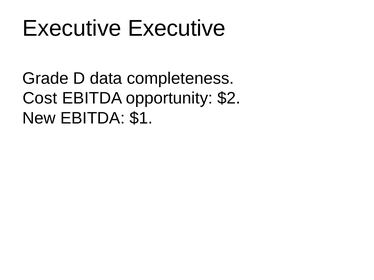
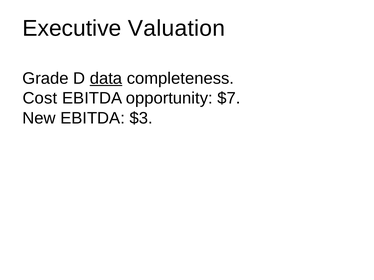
Executive Executive: Executive -> Valuation
data underline: none -> present
$2: $2 -> $7
$1: $1 -> $3
